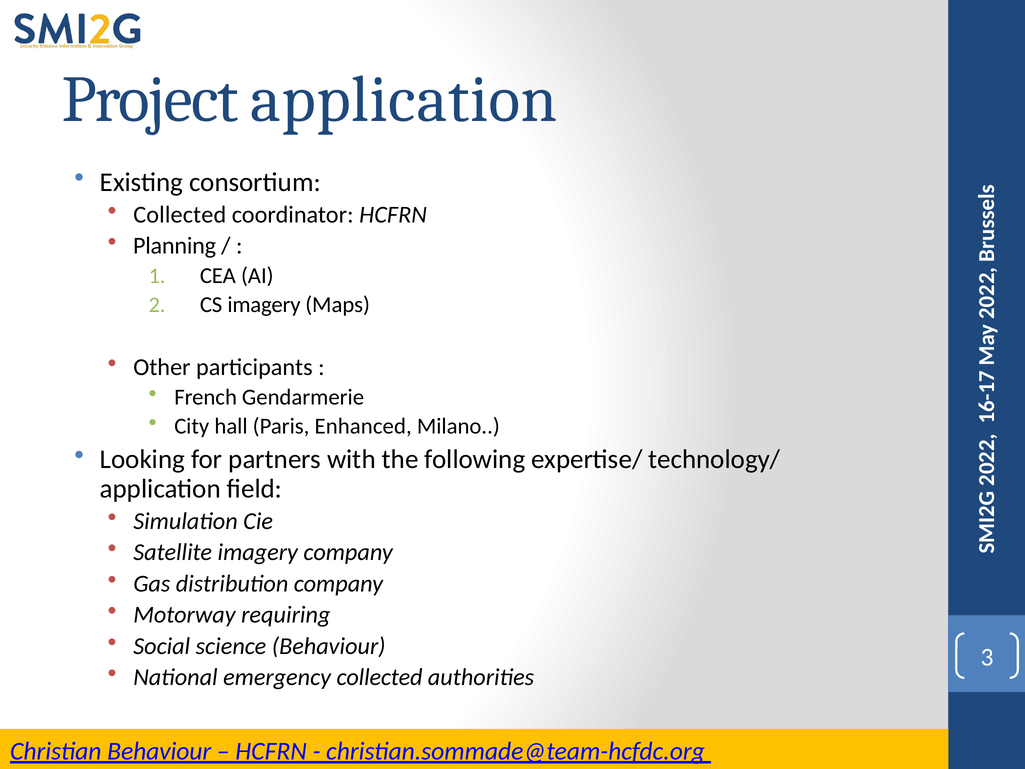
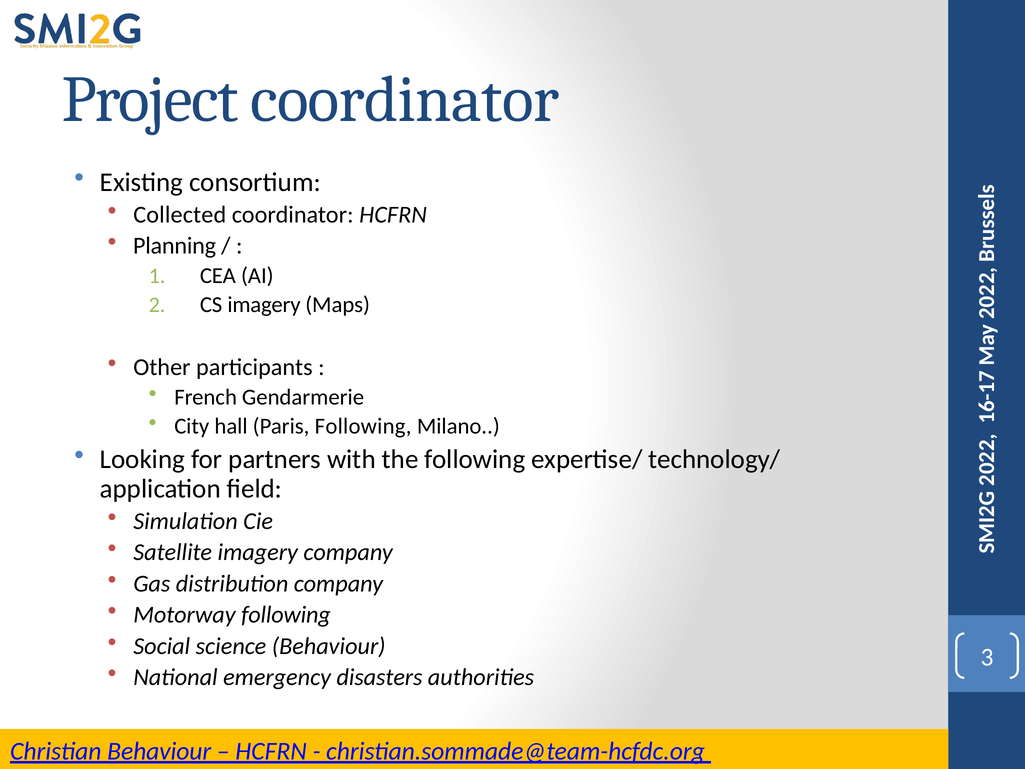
Project application: application -> coordinator
Paris Enhanced: Enhanced -> Following
Motorway requiring: requiring -> following
emergency collected: collected -> disasters
